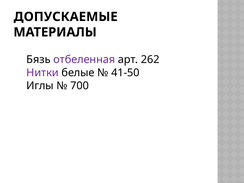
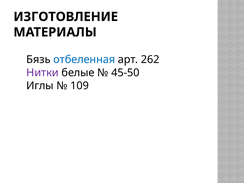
ДОПУСКАЕМЫЕ: ДОПУСКАЕМЫЕ -> ИЗГОТОВЛЕНИЕ
отбеленная colour: purple -> blue
41-50: 41-50 -> 45-50
700: 700 -> 109
